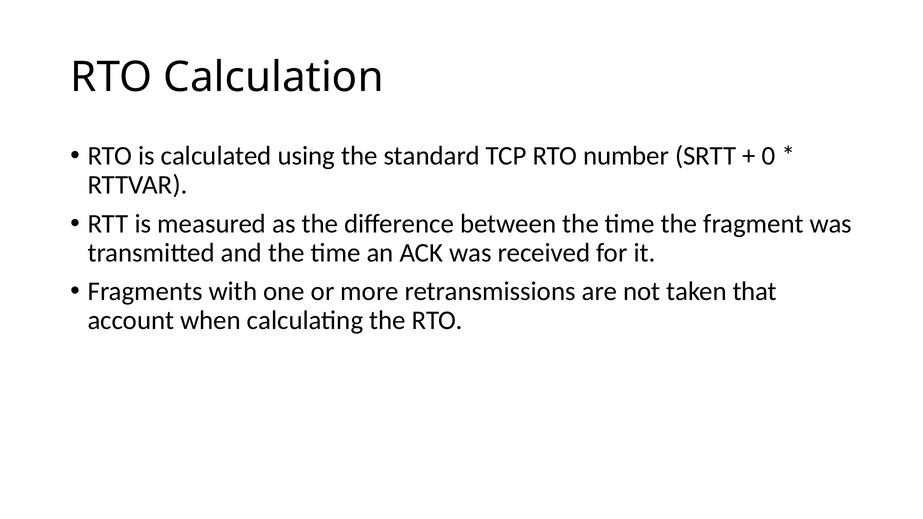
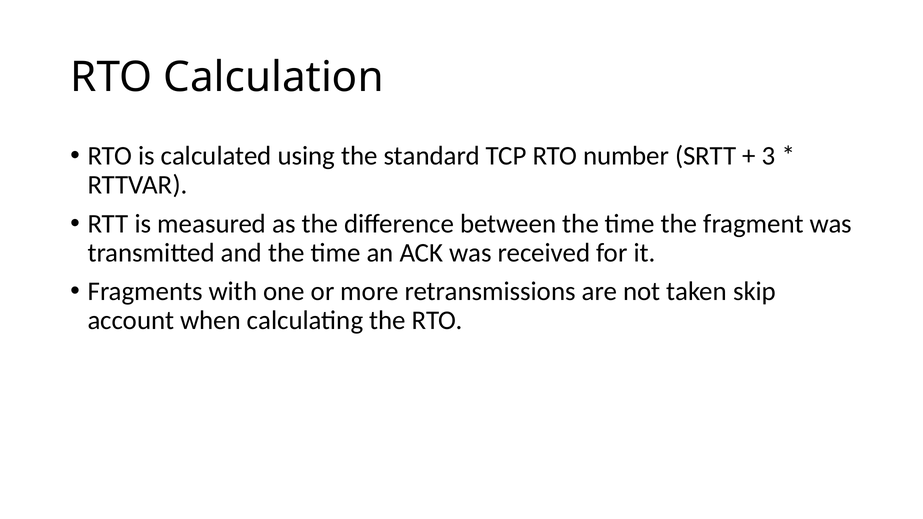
0: 0 -> 3
that: that -> skip
